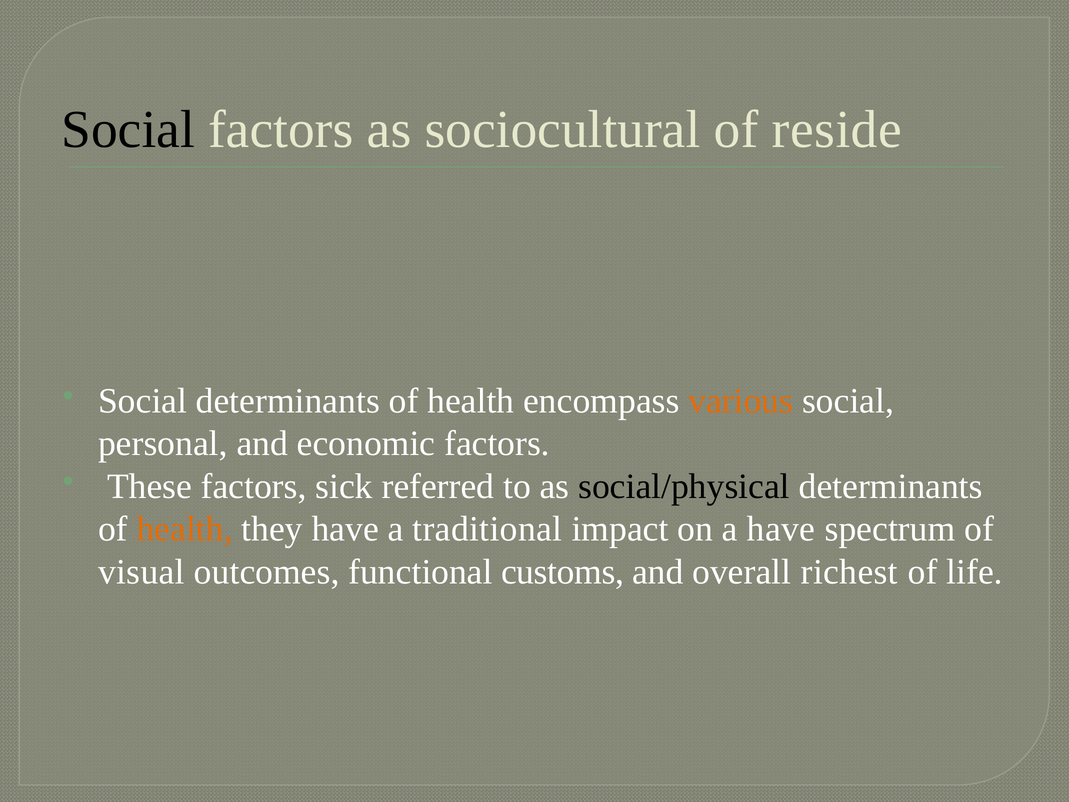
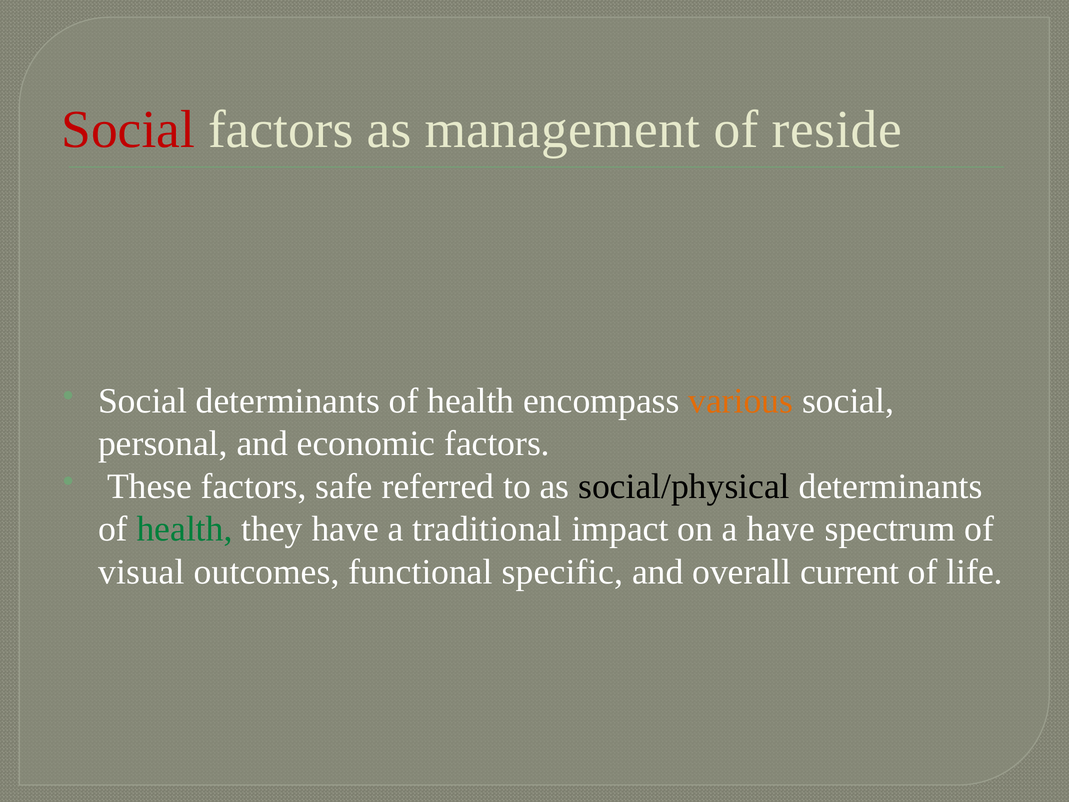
Social at (128, 130) colour: black -> red
sociocultural: sociocultural -> management
sick: sick -> safe
health at (185, 529) colour: orange -> green
customs: customs -> specific
richest: richest -> current
